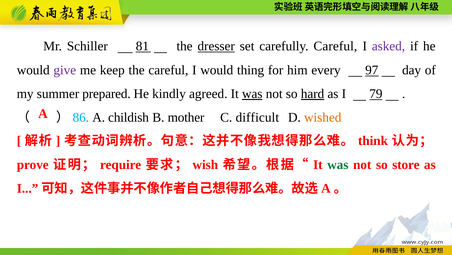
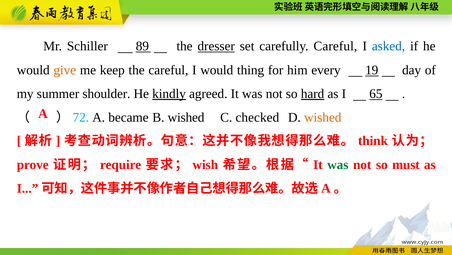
81: 81 -> 89
asked colour: purple -> blue
give colour: purple -> orange
97: 97 -> 19
prepared: prepared -> shoulder
kindly underline: none -> present
was at (252, 94) underline: present -> none
79: 79 -> 65
86: 86 -> 72
childish: childish -> became
B mother: mother -> wished
difficult: difficult -> checked
store: store -> must
